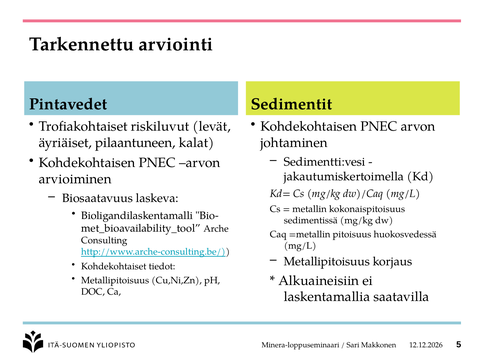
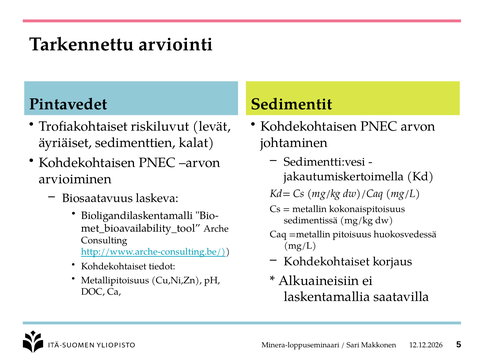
pilaantuneen: pilaantuneen -> sedimenttien
Metallipitoisuus at (327, 262): Metallipitoisuus -> Kohdekohtaiset
